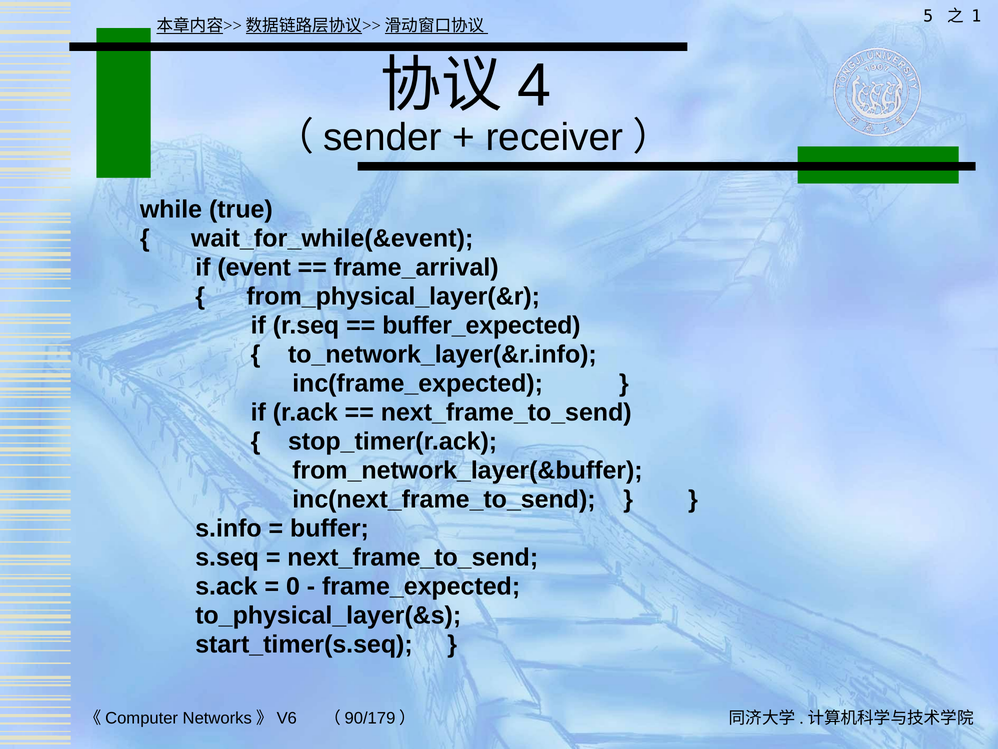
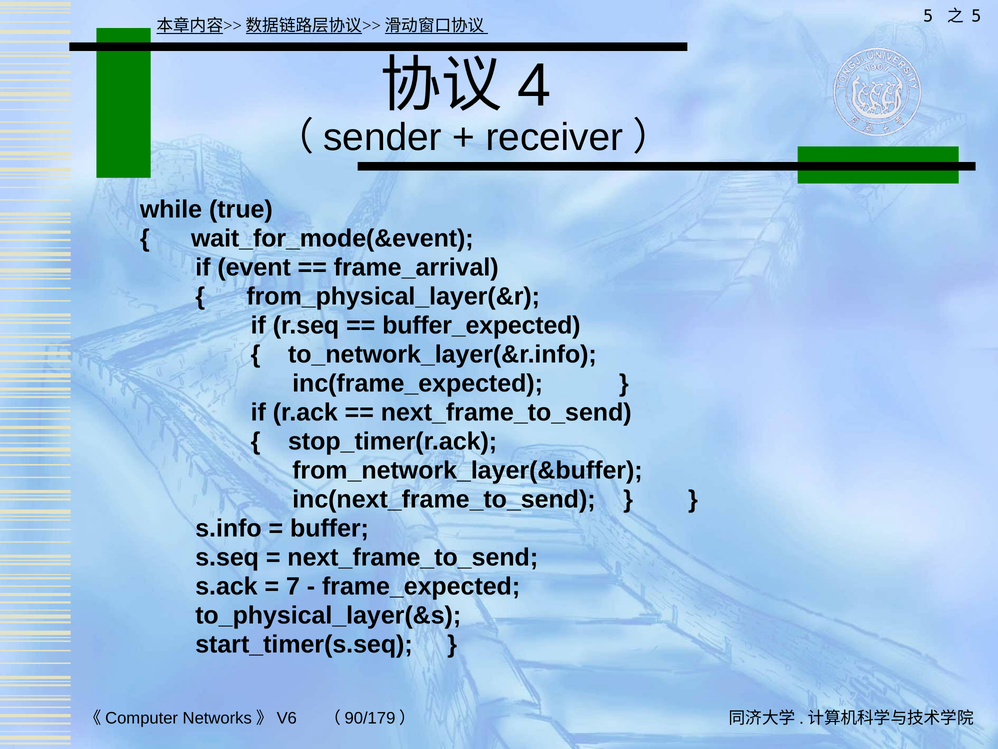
1 at (976, 16): 1 -> 5
wait_for_while(&event: wait_for_while(&event -> wait_for_mode(&event
0: 0 -> 7
